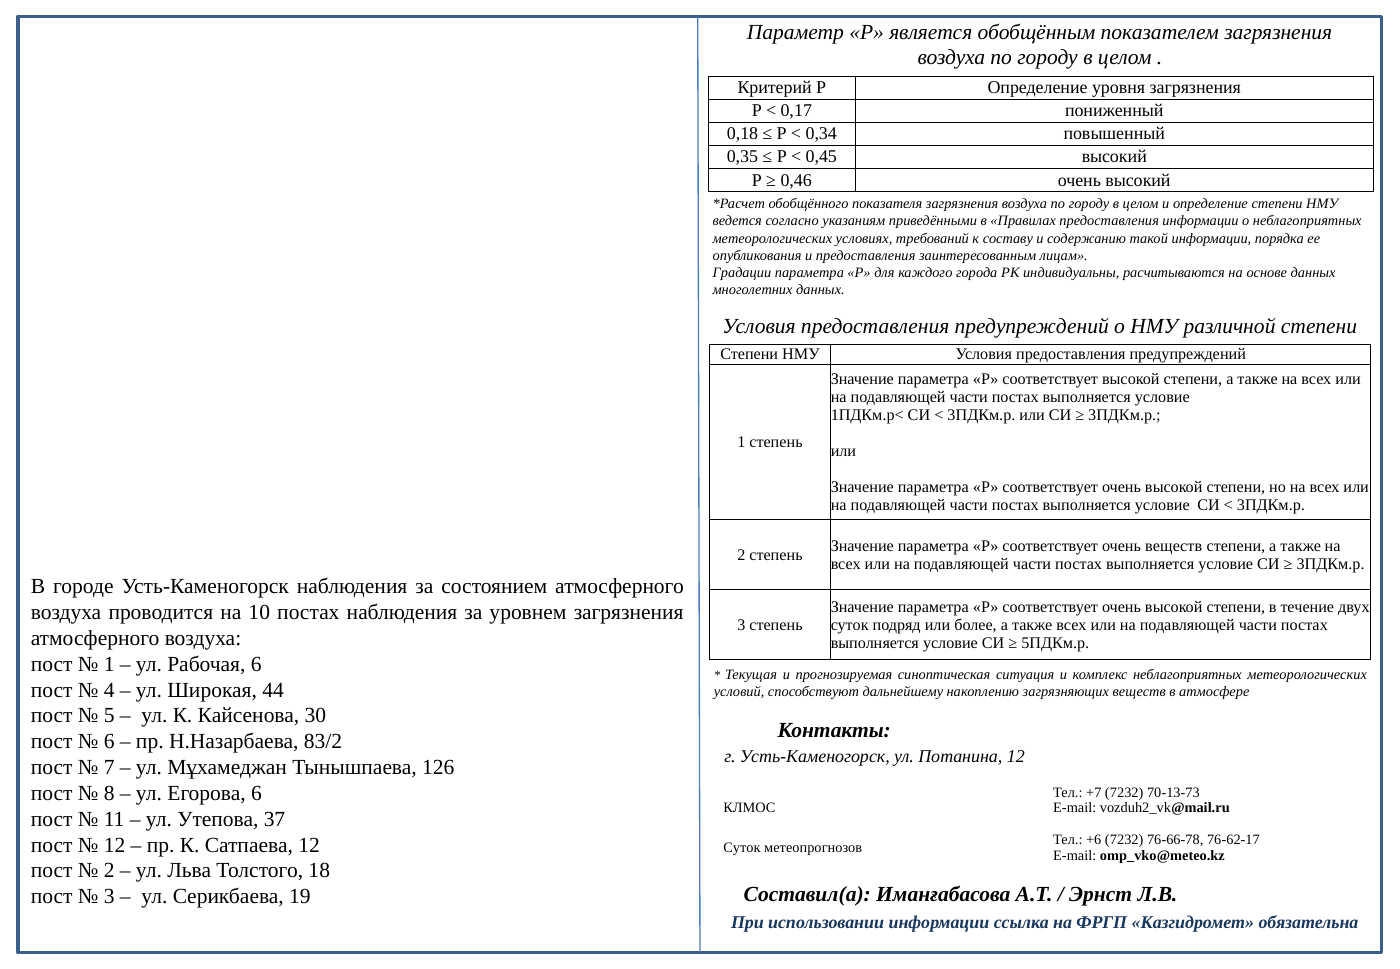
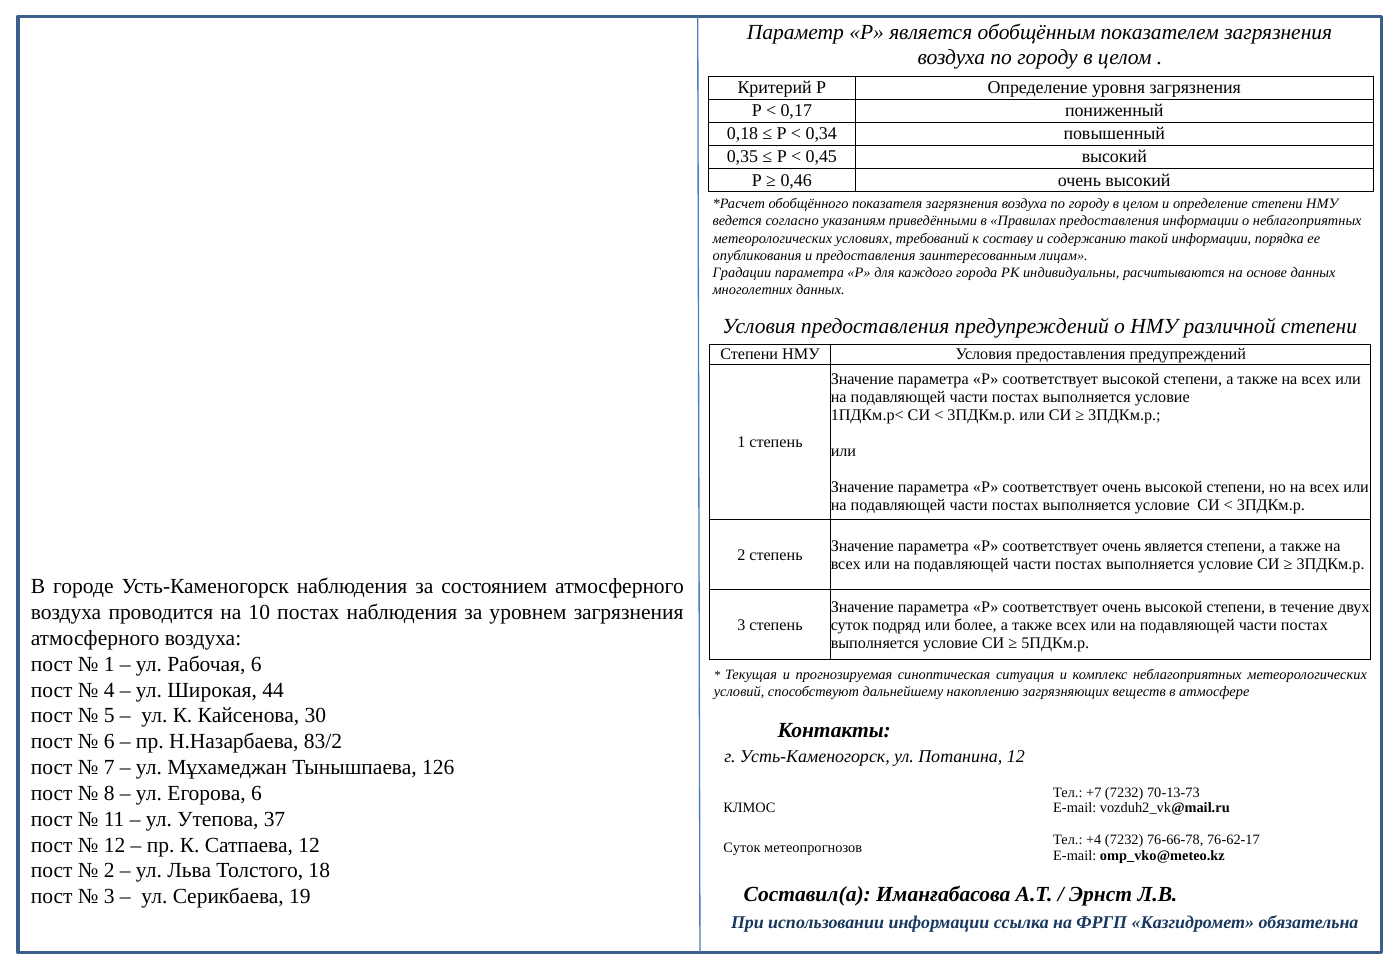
очень веществ: веществ -> является
+6: +6 -> +4
